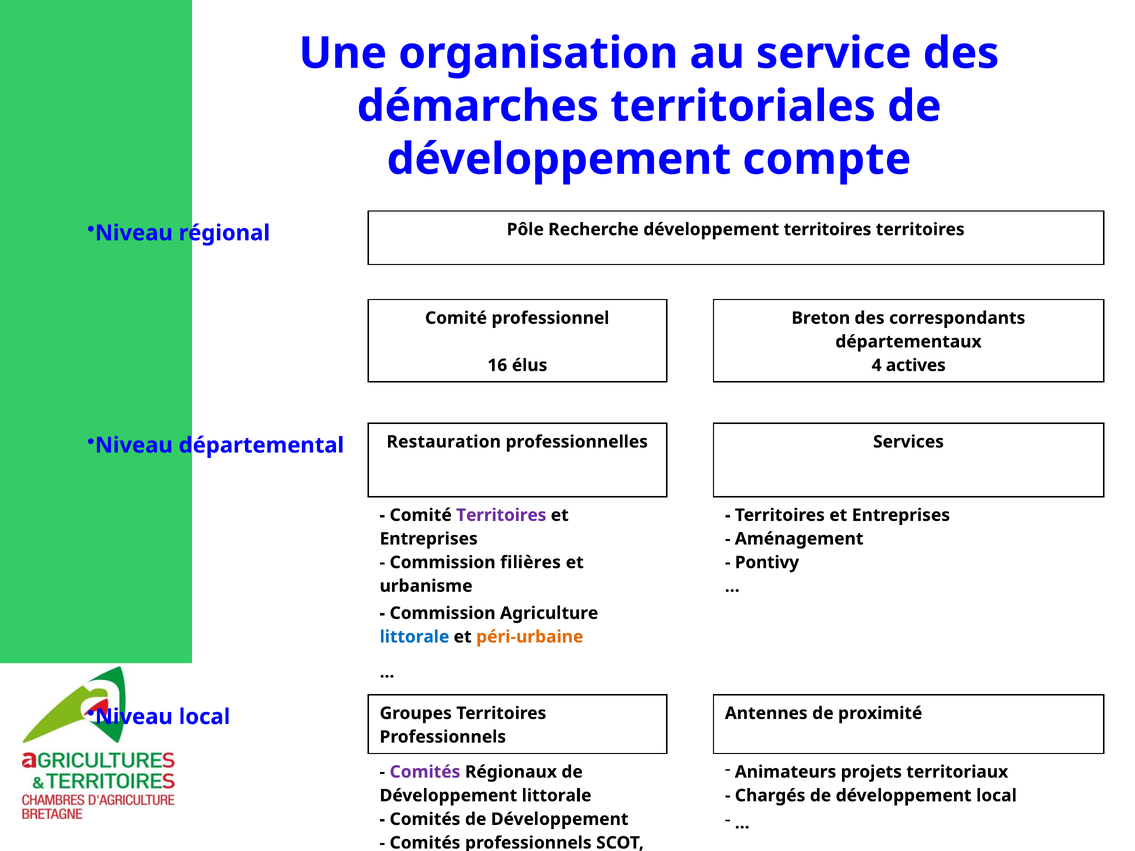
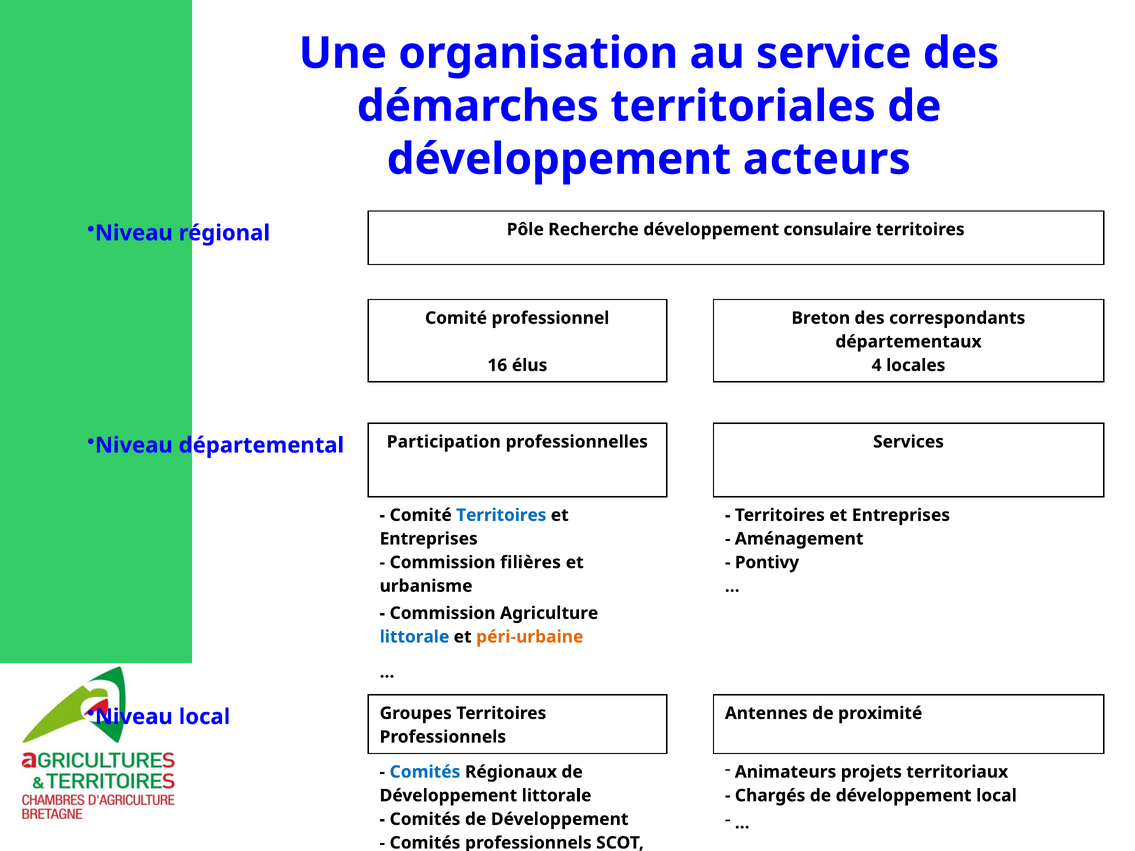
compte: compte -> acteurs
développement territoires: territoires -> consulaire
actives: actives -> locales
Restauration: Restauration -> Participation
Territoires at (501, 515) colour: purple -> blue
Comités at (425, 772) colour: purple -> blue
